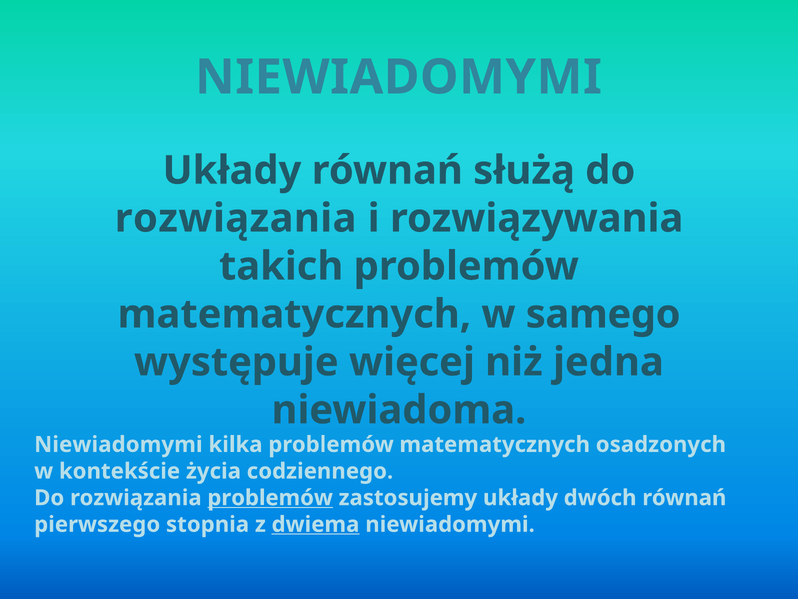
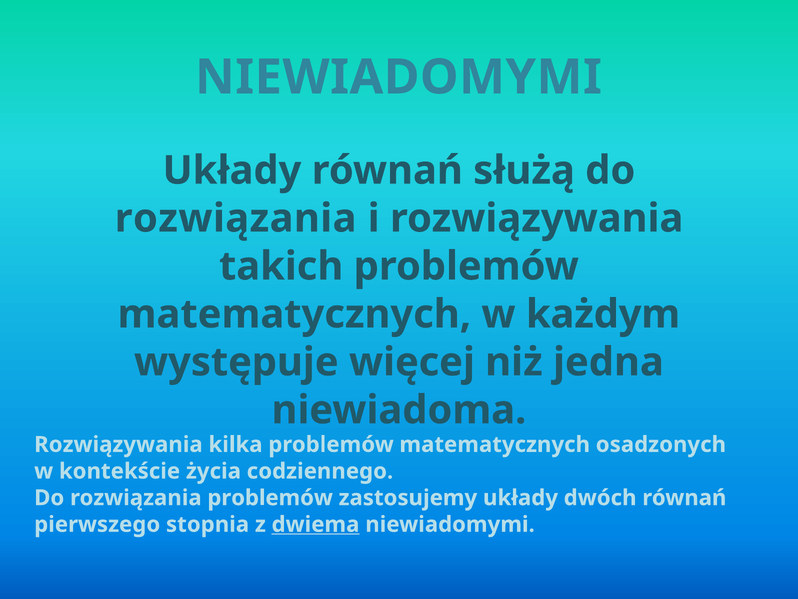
samego: samego -> każdym
Niewiadomymi at (118, 444): Niewiadomymi -> Rozwiązywania
problemów at (270, 497) underline: present -> none
